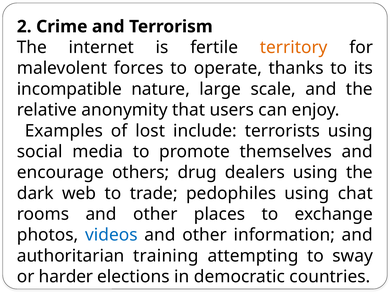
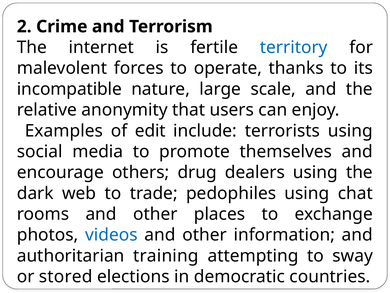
territory colour: orange -> blue
lost: lost -> edit
harder: harder -> stored
